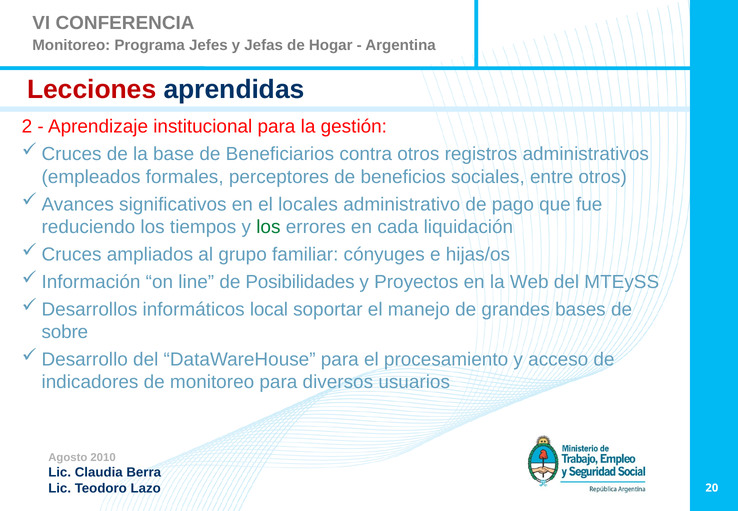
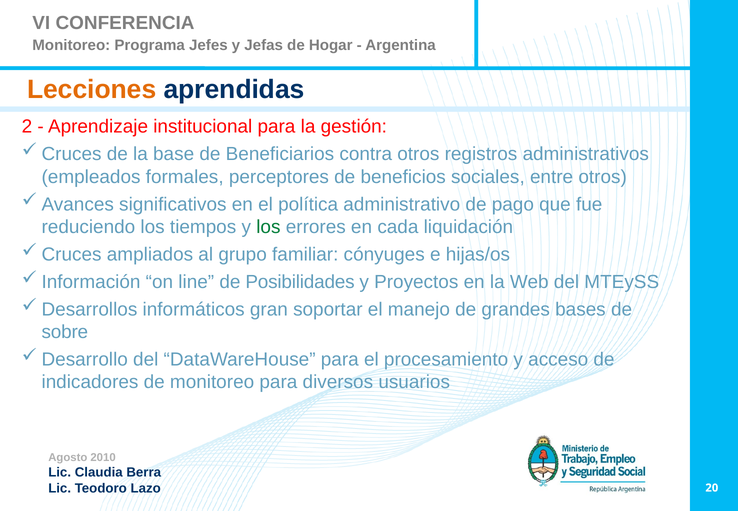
Lecciones colour: red -> orange
locales: locales -> política
local: local -> gran
